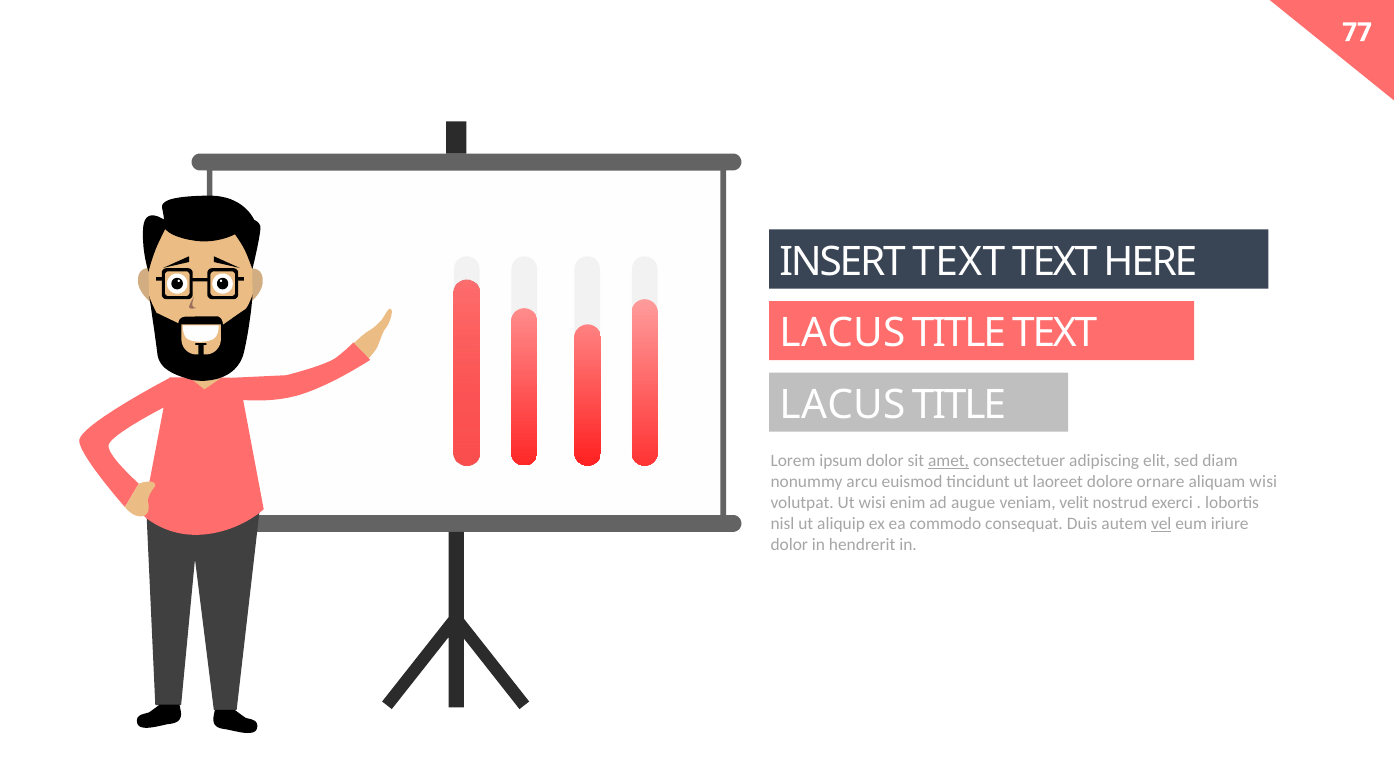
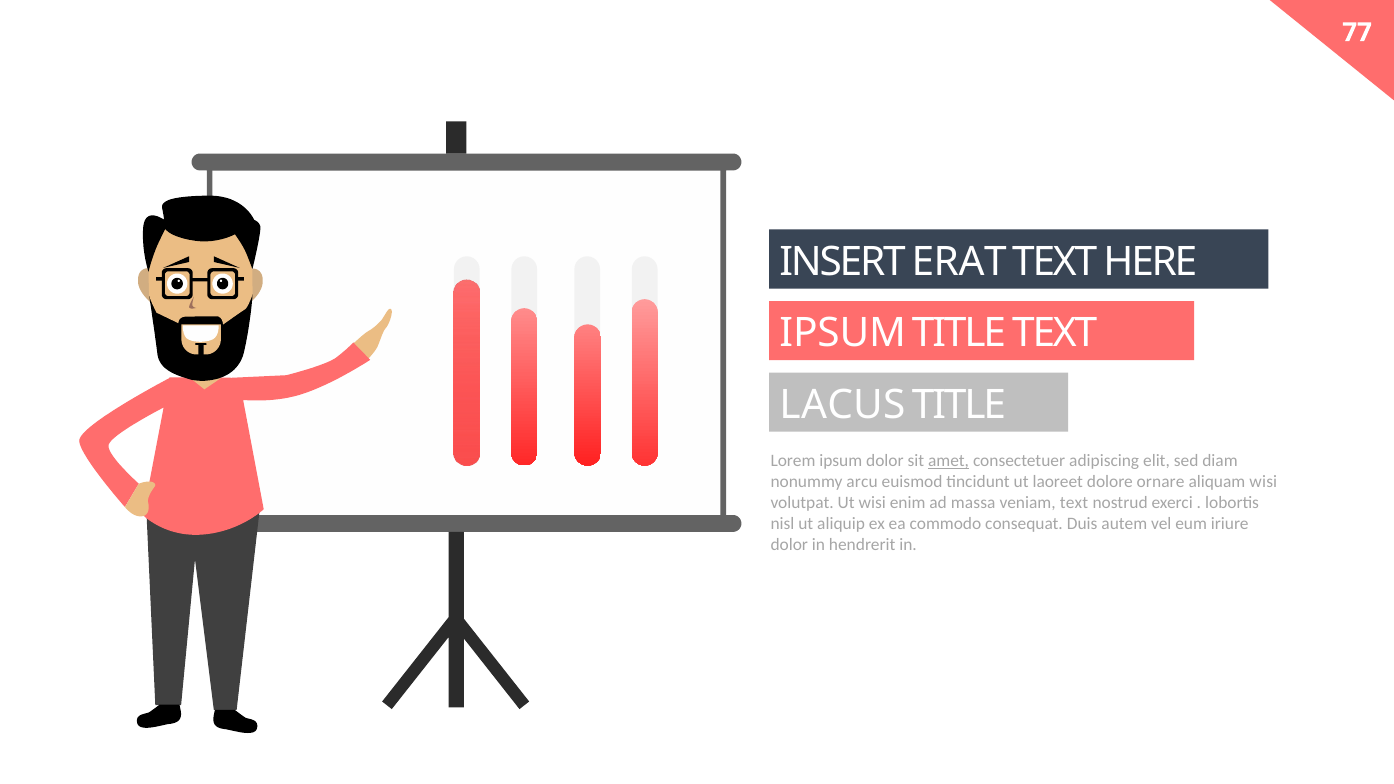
INSERT TEXT: TEXT -> ERAT
LACUS at (842, 333): LACUS -> IPSUM
augue: augue -> massa
veniam velit: velit -> text
vel underline: present -> none
